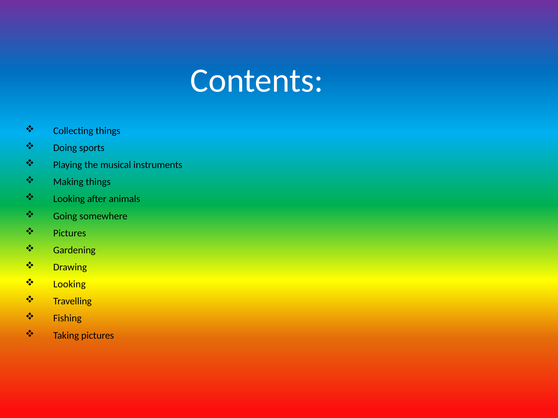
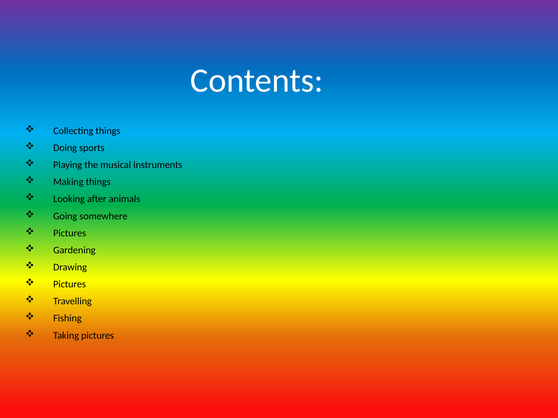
Looking at (69, 285): Looking -> Pictures
